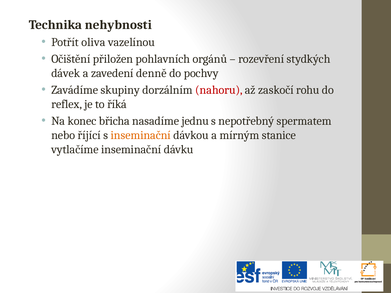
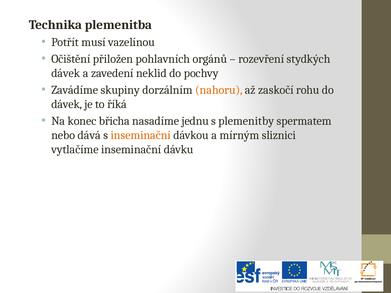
nehybnosti: nehybnosti -> plemenitba
oliva: oliva -> musí
denně: denně -> neklid
nahoru colour: red -> orange
reflex at (67, 104): reflex -> dávek
nepotřebný: nepotřebný -> plemenitby
říjící: říjící -> dává
stanice: stanice -> sliznici
